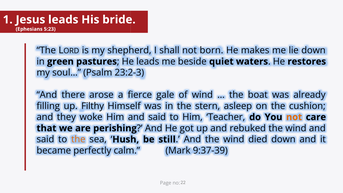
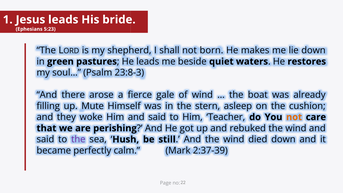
23:2-3: 23:2-3 -> 23:8-3
Filthy: Filthy -> Mute
the at (78, 140) colour: orange -> purple
9:37-39: 9:37-39 -> 2:37-39
